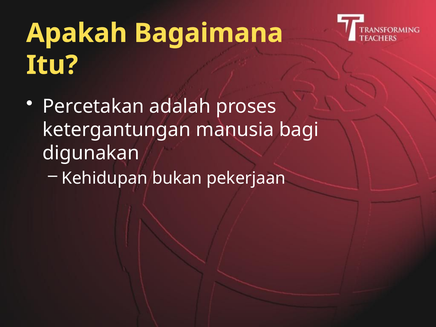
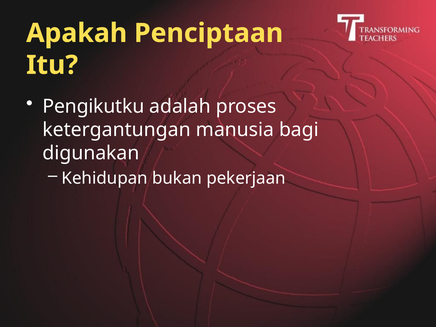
Bagaimana: Bagaimana -> Penciptaan
Percetakan: Percetakan -> Pengikutku
